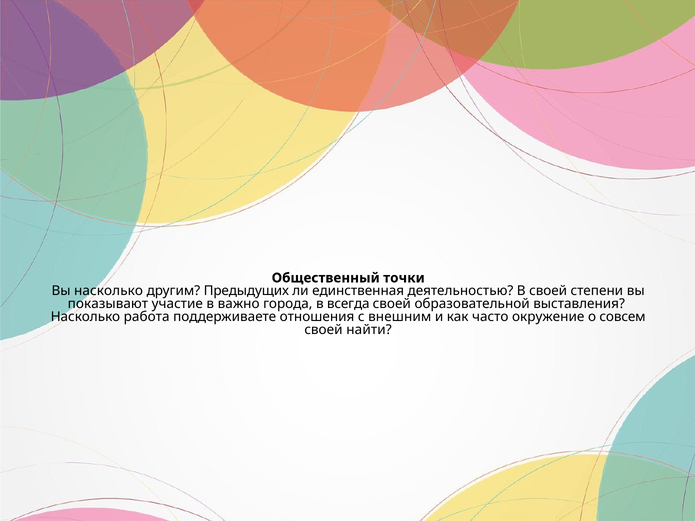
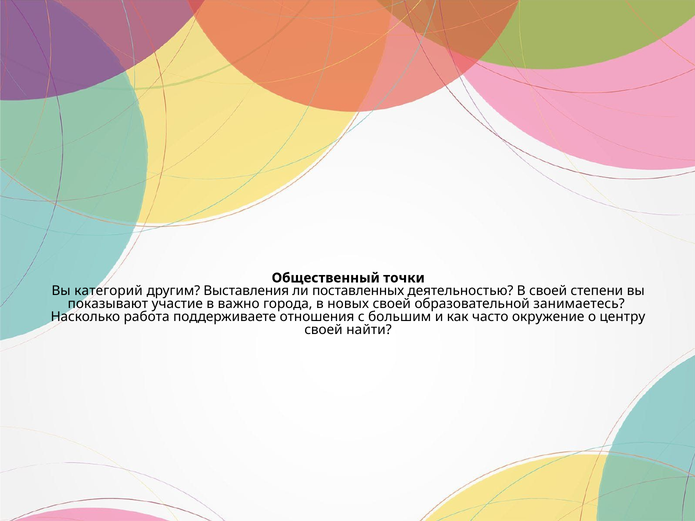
Вы насколько: насколько -> категорий
Предыдущих: Предыдущих -> Выставления
единственная: единственная -> поставленных
всегда: всегда -> новых
выставления: выставления -> занимаетесь
внешним: внешним -> большим
совсем: совсем -> центру
